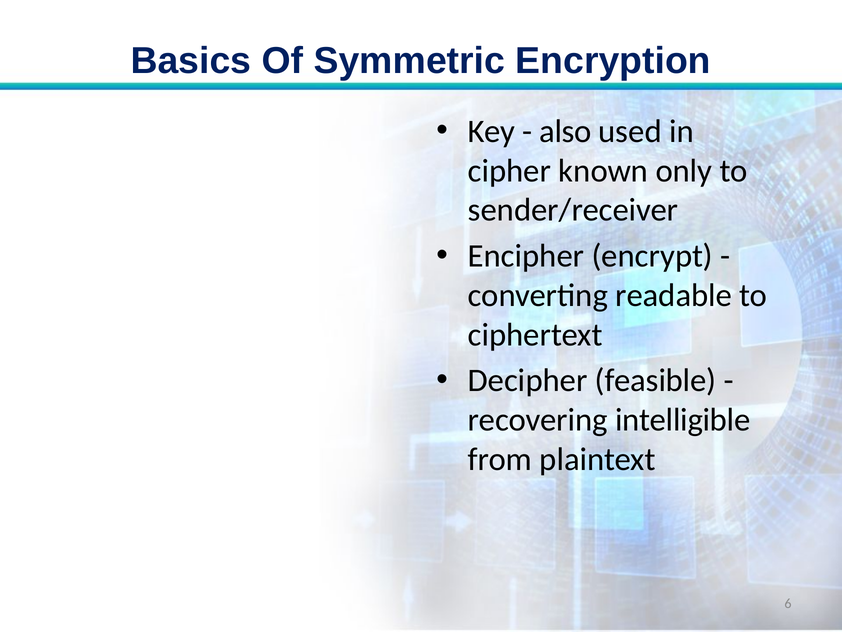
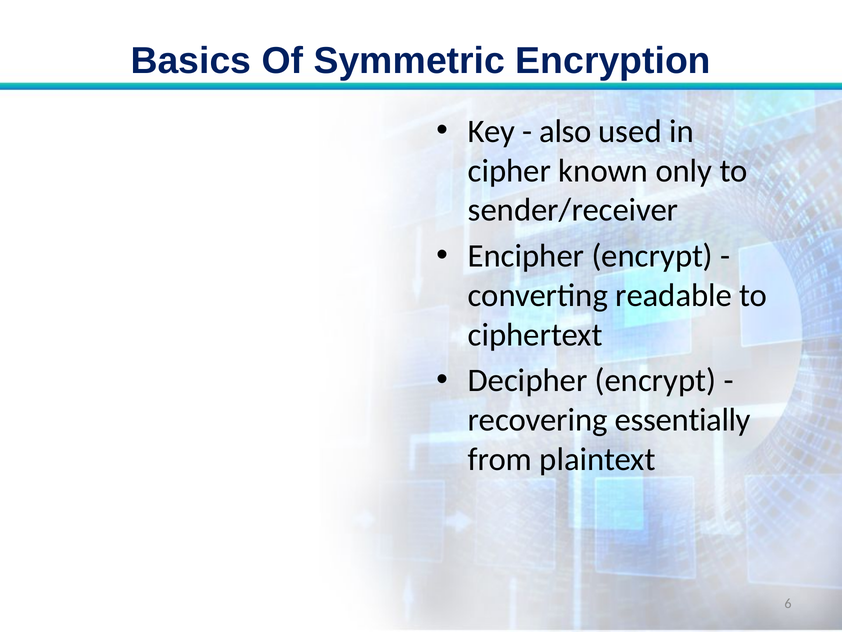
Decipher feasible: feasible -> encrypt
intelligible: intelligible -> essentially
